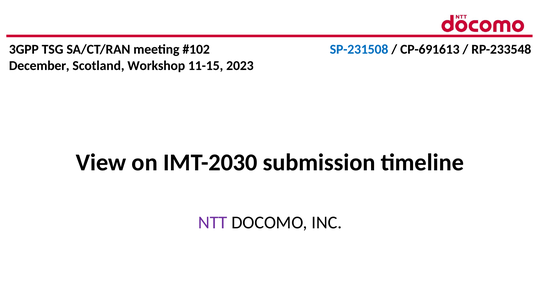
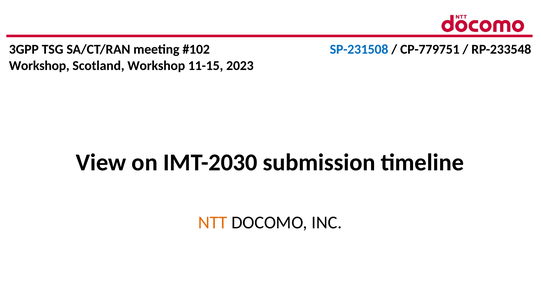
CP-691613: CP-691613 -> CP-779751
December at (39, 66): December -> Workshop
NTT colour: purple -> orange
